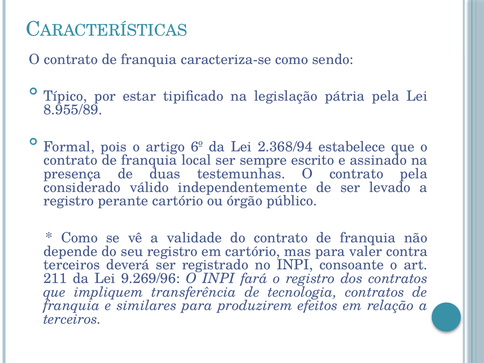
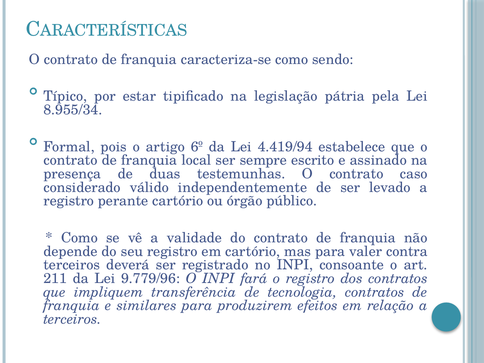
8.955/89: 8.955/89 -> 8.955/34
2.368/94: 2.368/94 -> 4.419/94
contrato pela: pela -> caso
9.269/96: 9.269/96 -> 9.779/96
